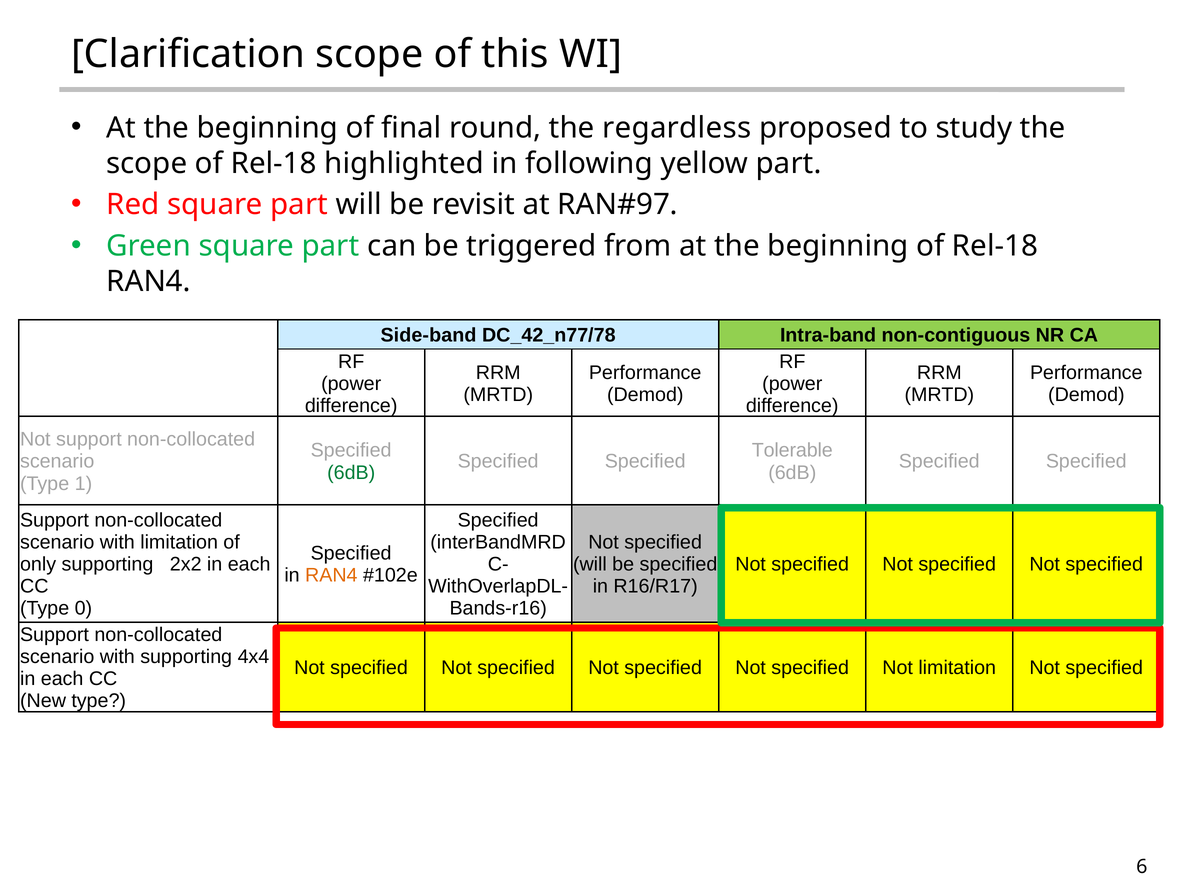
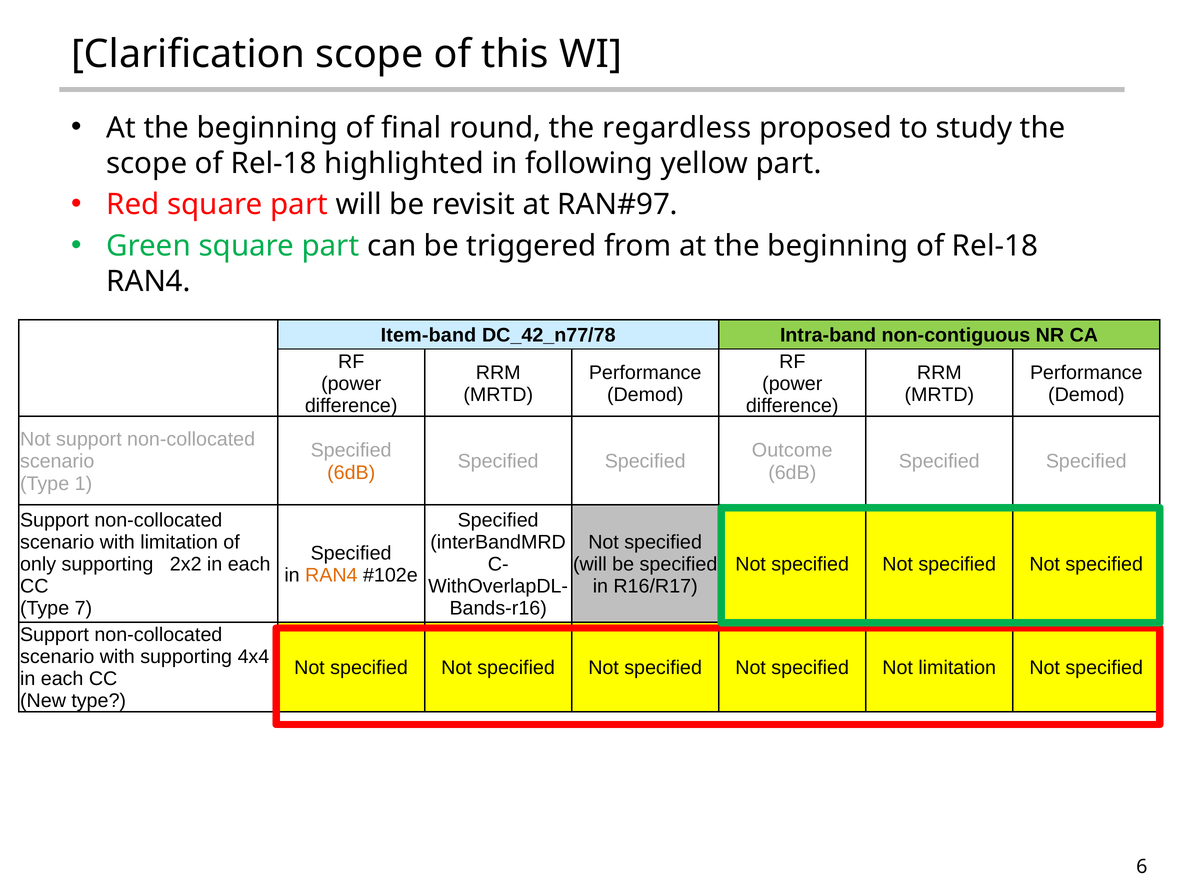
Side-band: Side-band -> Item-band
Tolerable: Tolerable -> Outcome
6dB at (351, 473) colour: green -> orange
0: 0 -> 7
